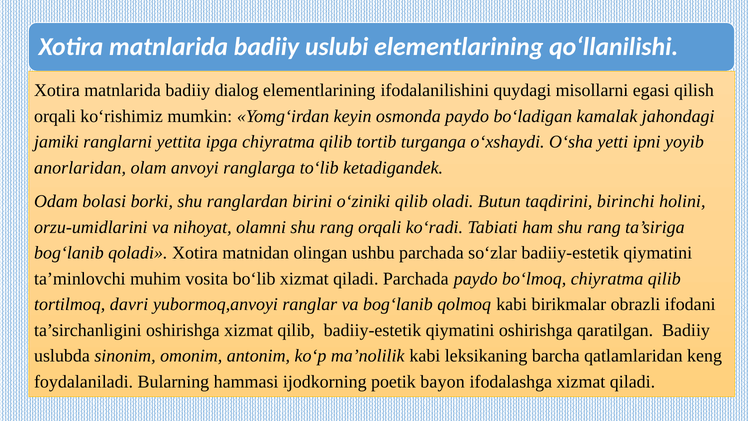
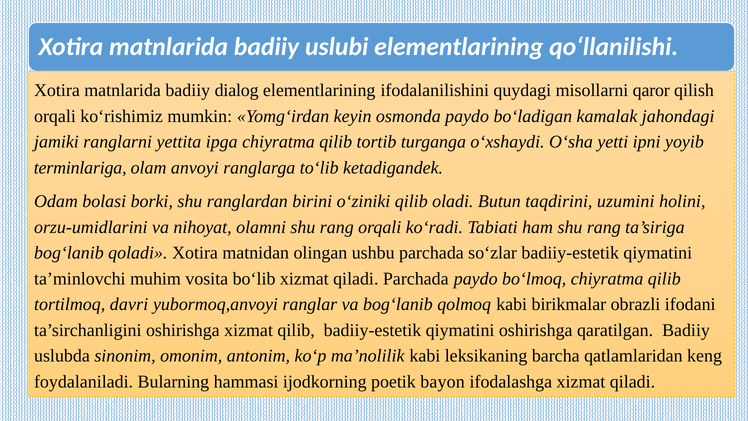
egasi: egasi -> qaror
anorlaridan: anorlaridan -> terminlariga
birinchi: birinchi -> uzumini
